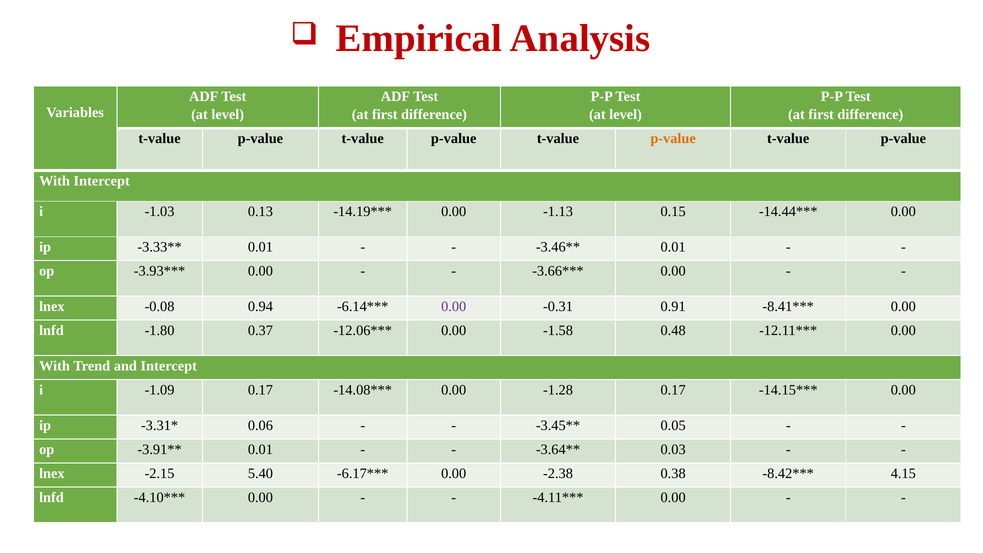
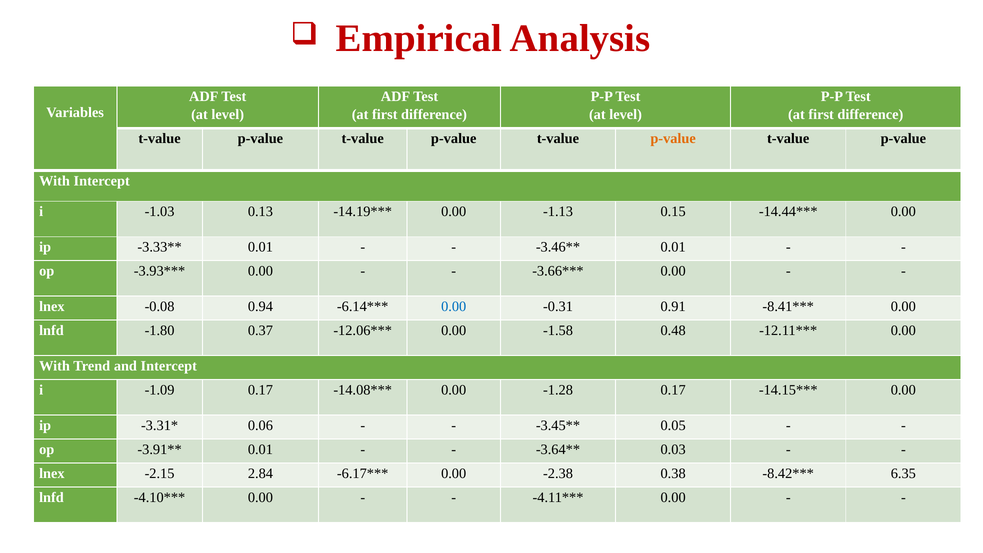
0.00 at (454, 307) colour: purple -> blue
5.40: 5.40 -> 2.84
4.15: 4.15 -> 6.35
